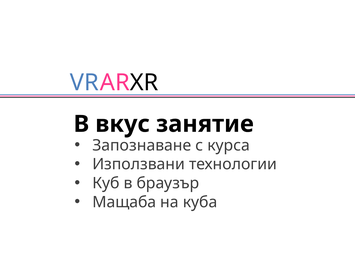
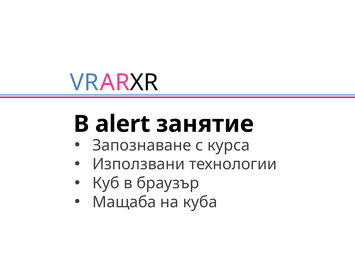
вкус: вкус -> alert
